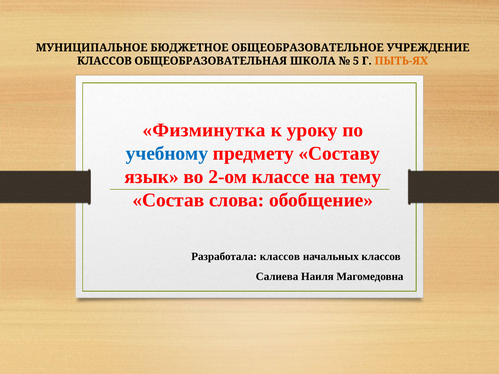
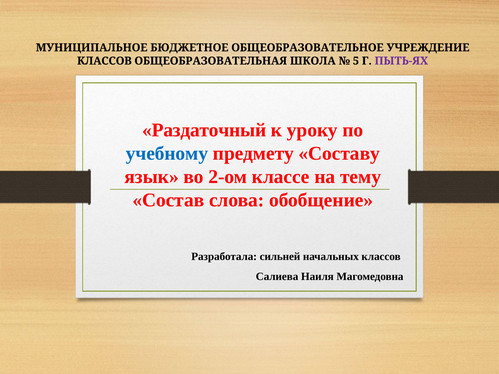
ПЫТЬ-ЯХ colour: orange -> purple
Физминутка: Физминутка -> Раздаточный
Разработала классов: классов -> сильней
